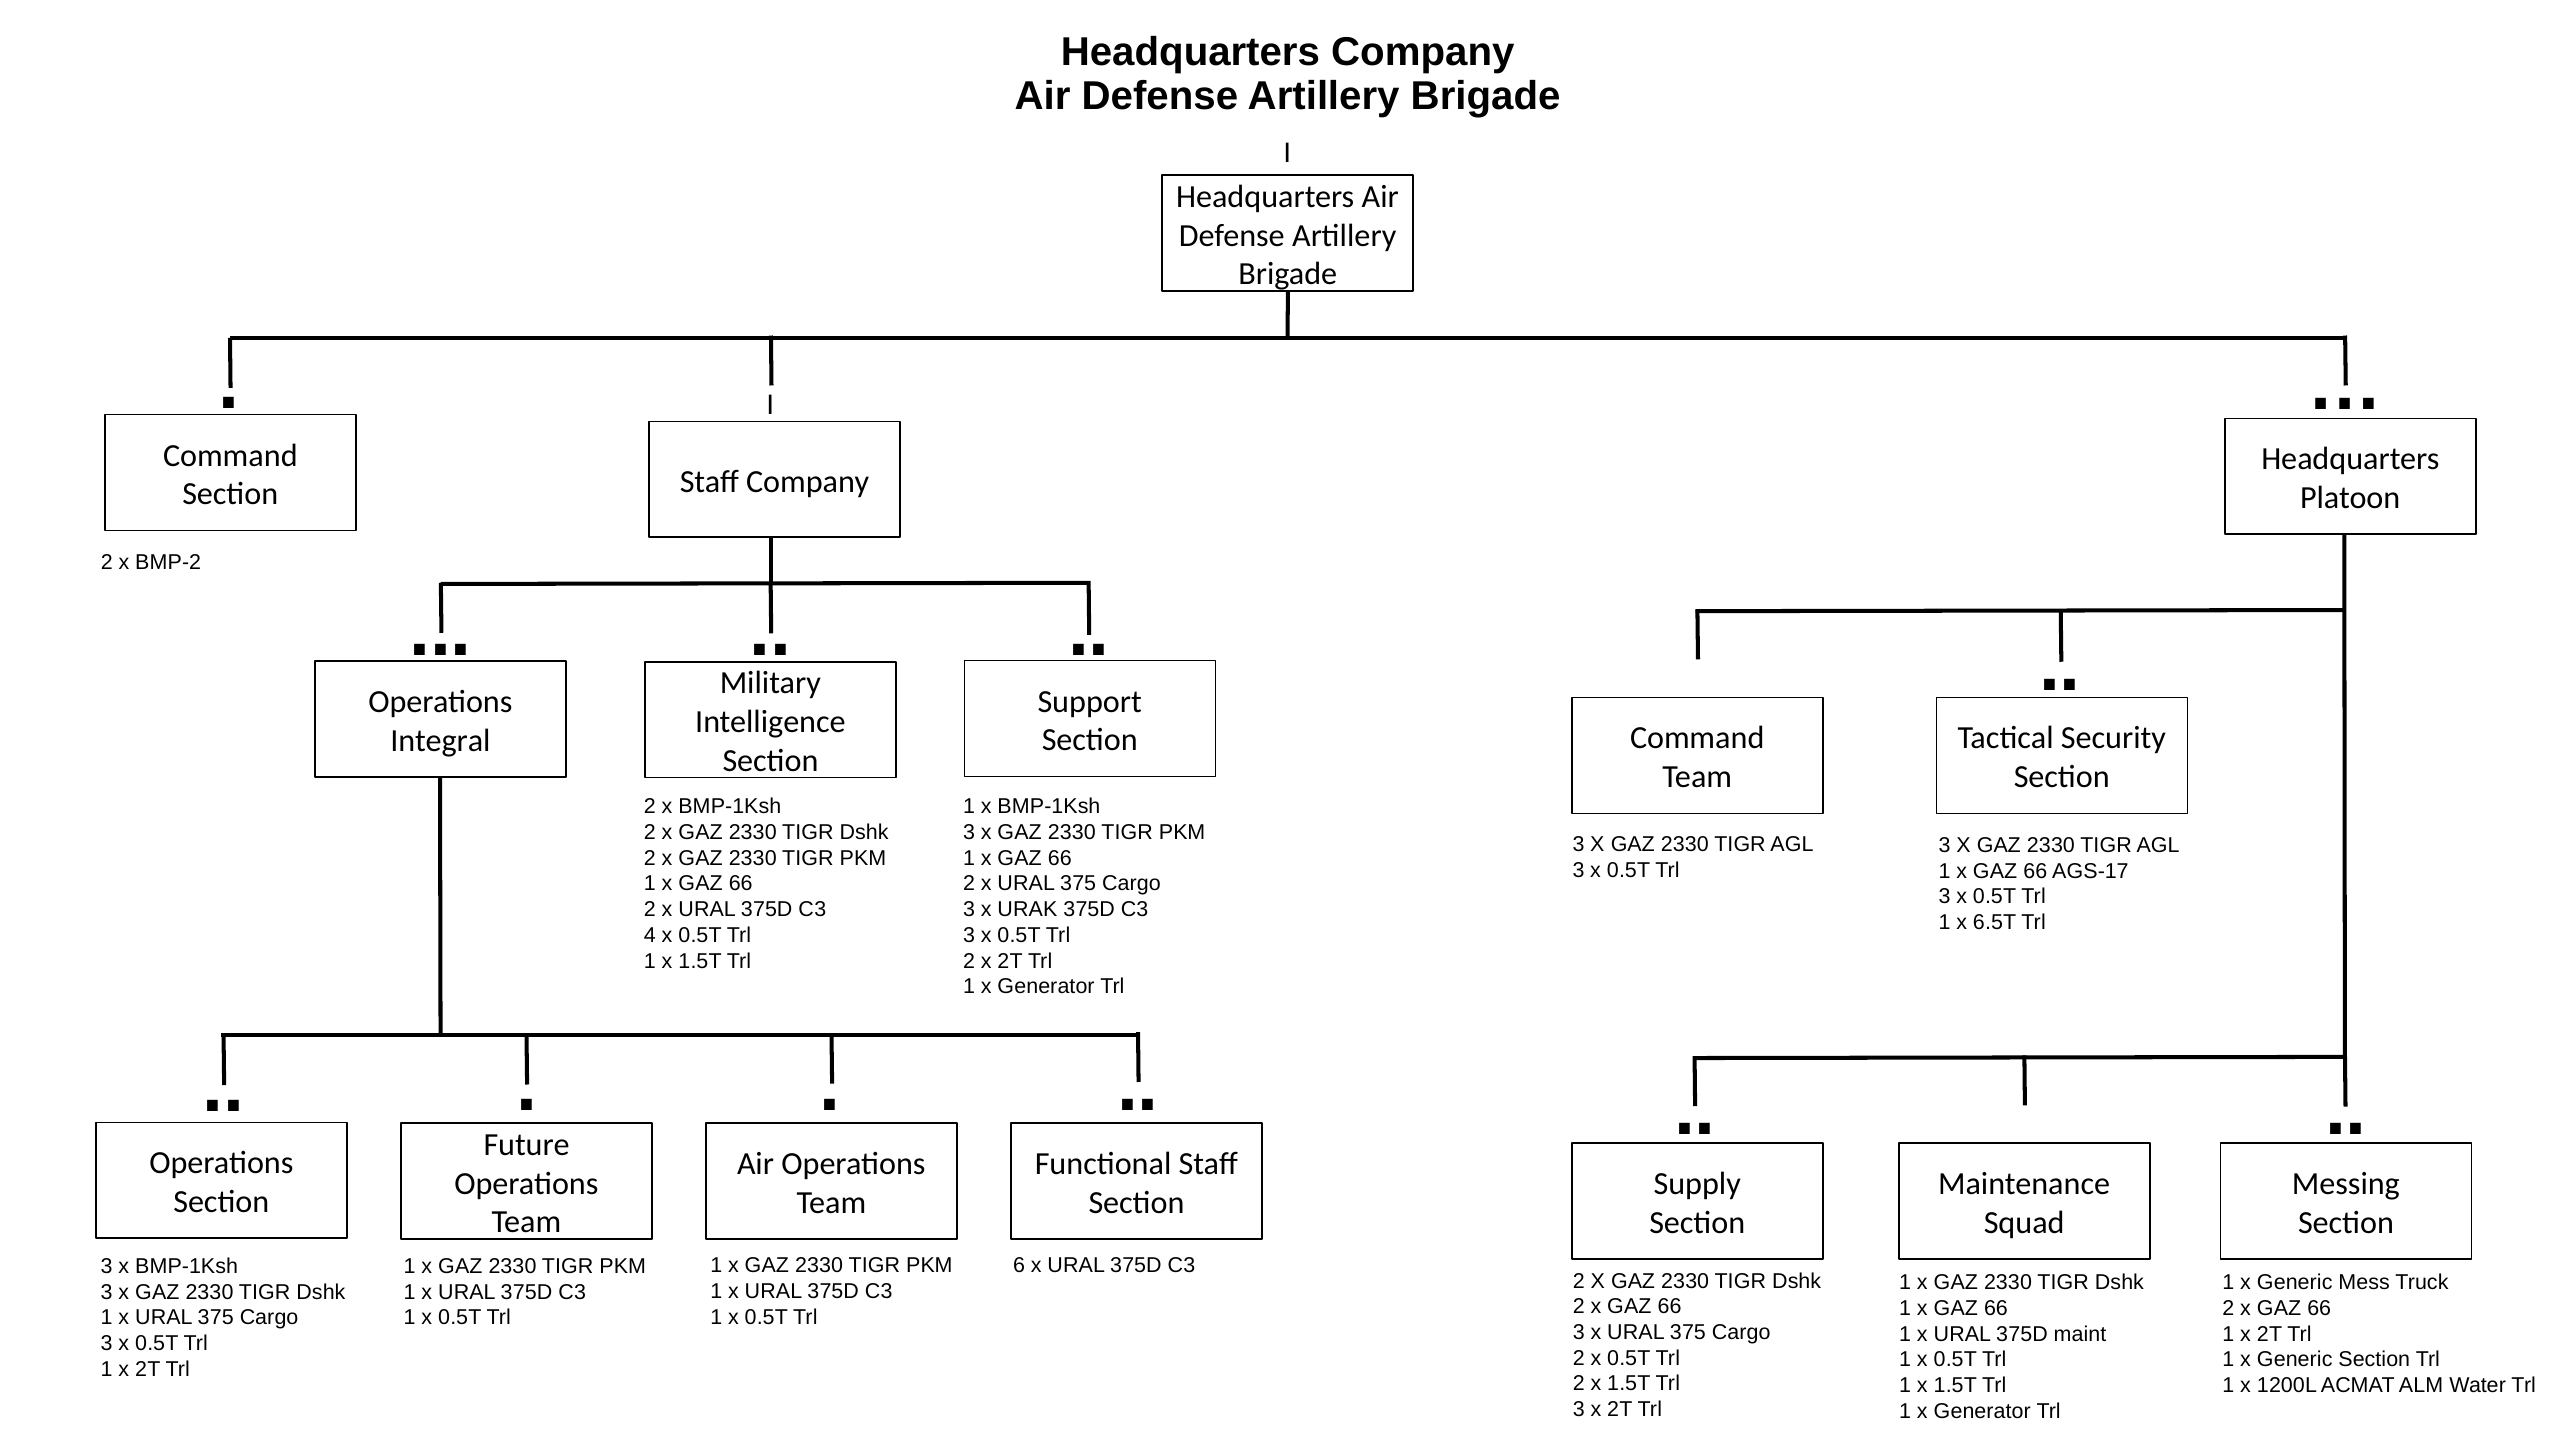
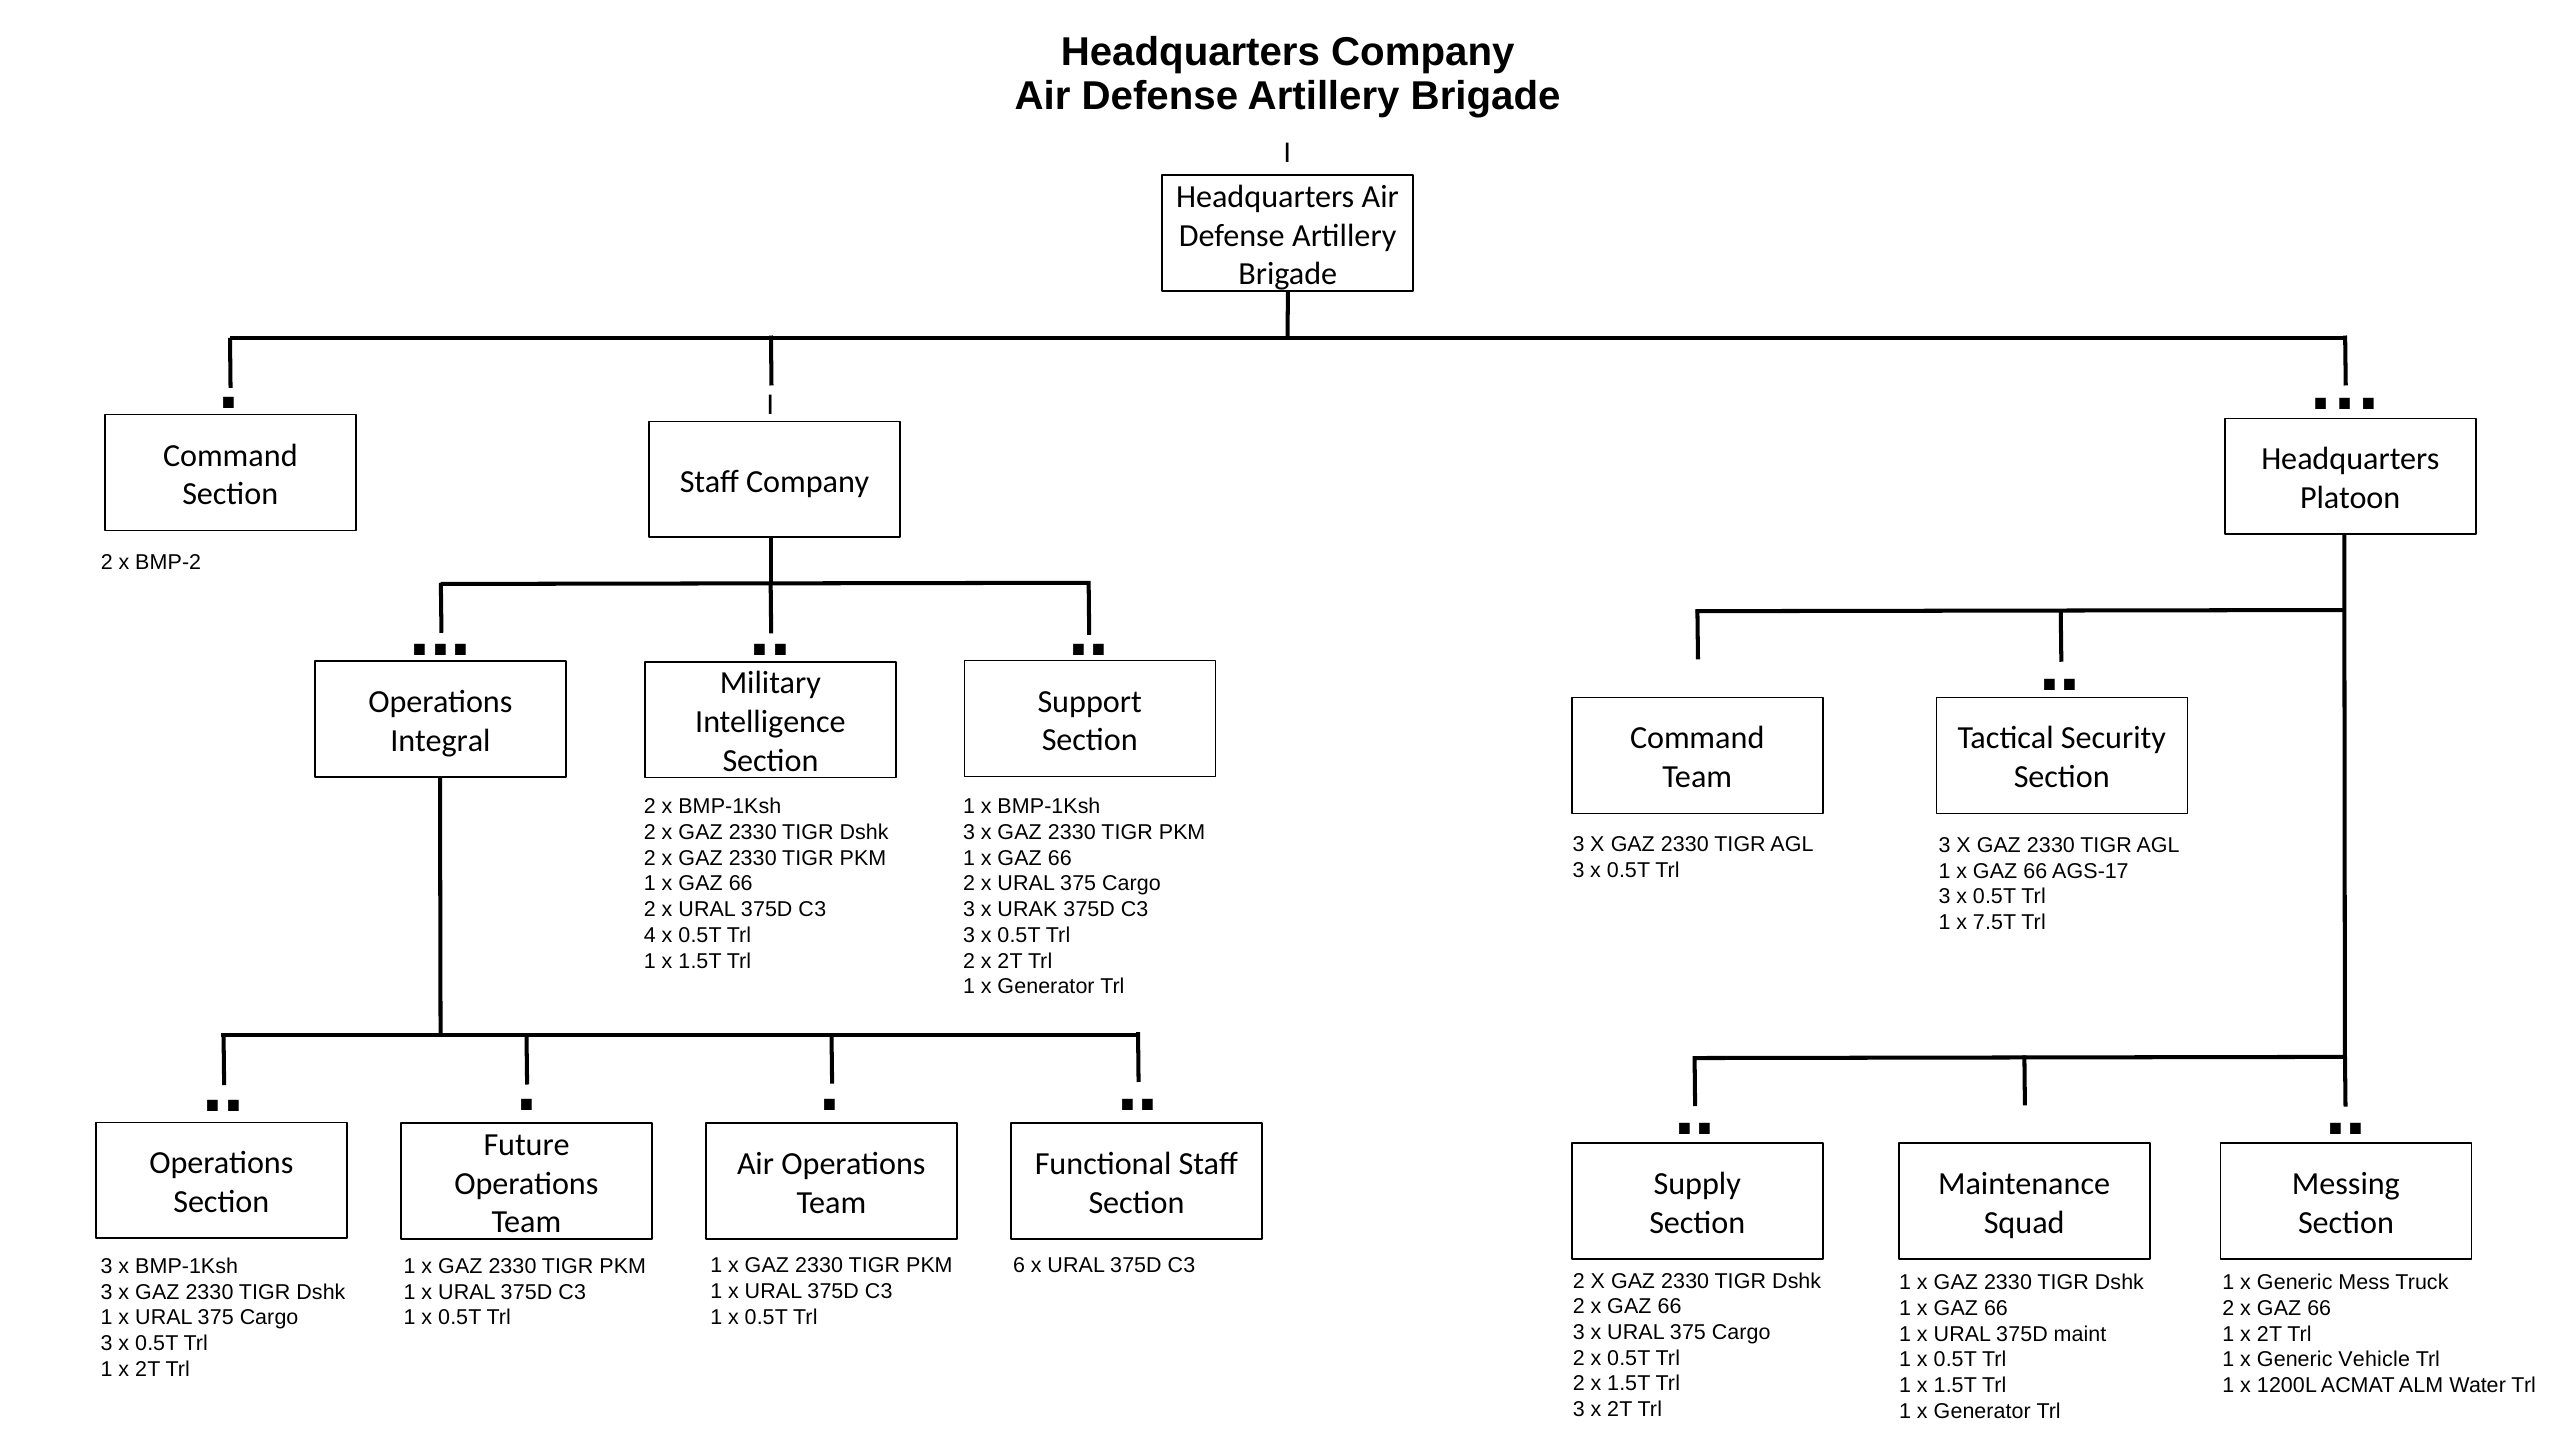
6.5T: 6.5T -> 7.5T
Generic Section: Section -> Vehicle
